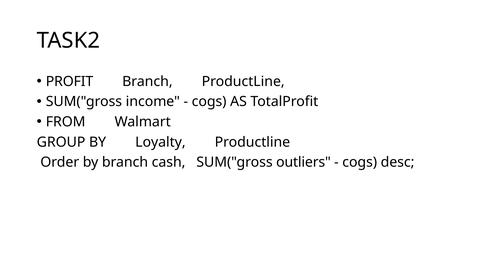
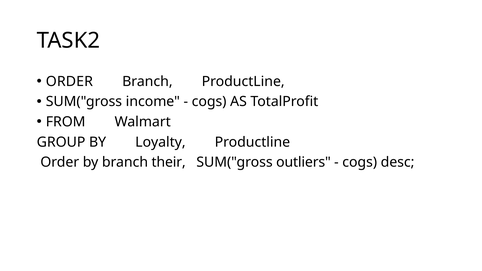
PROFIT at (70, 81): PROFIT -> ORDER
cash: cash -> their
